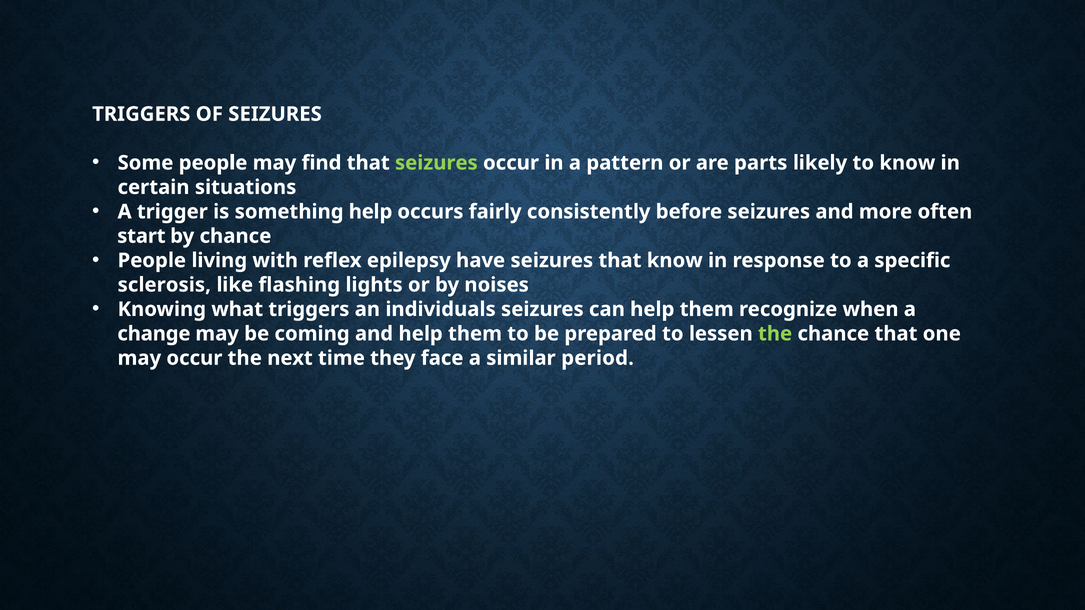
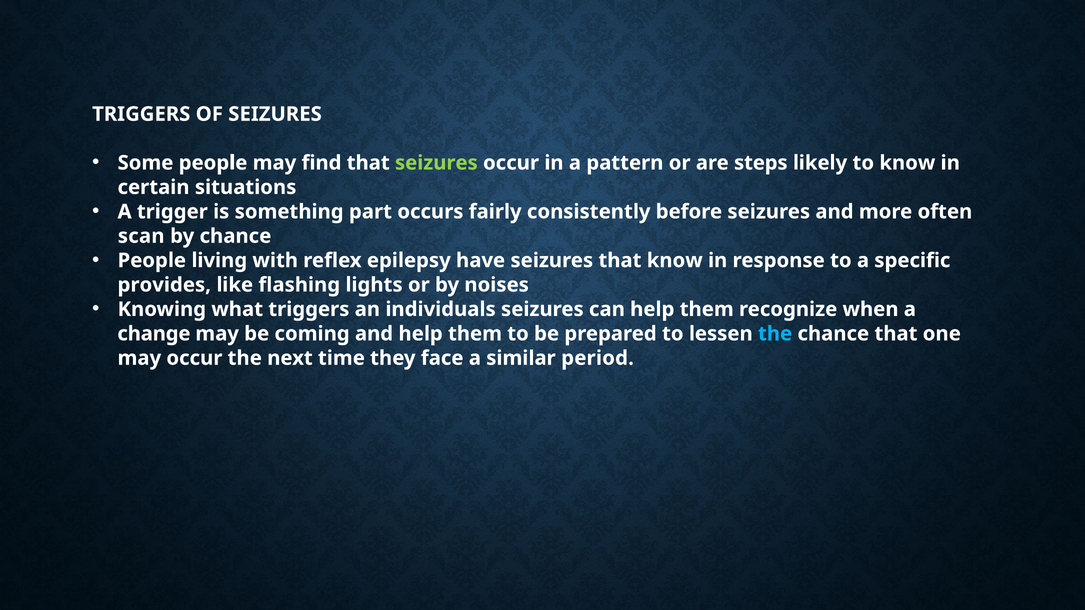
parts: parts -> steps
something help: help -> part
start: start -> scan
sclerosis: sclerosis -> provides
the at (775, 334) colour: light green -> light blue
